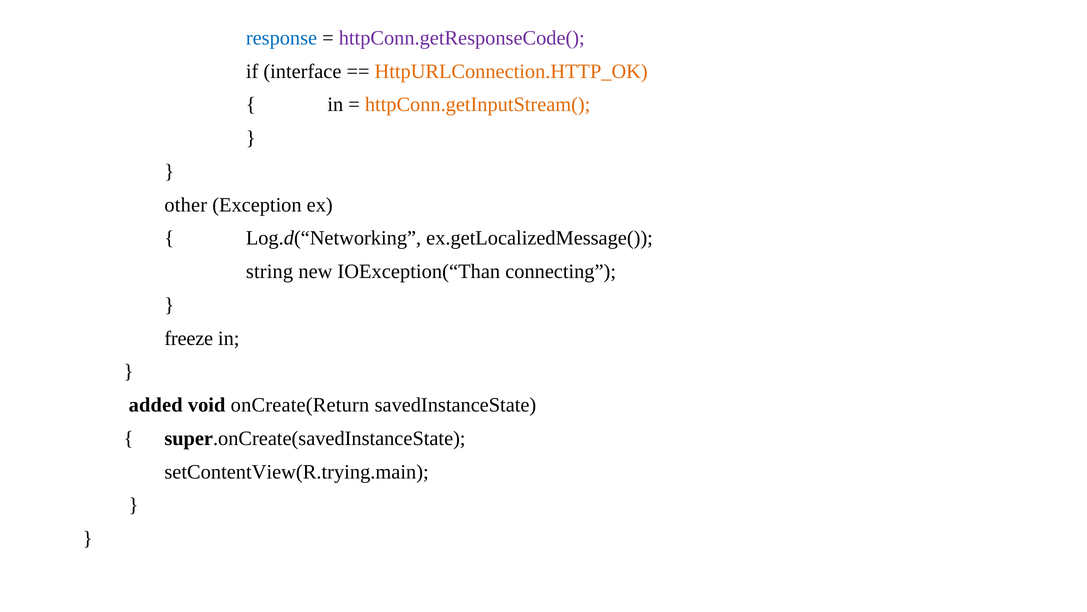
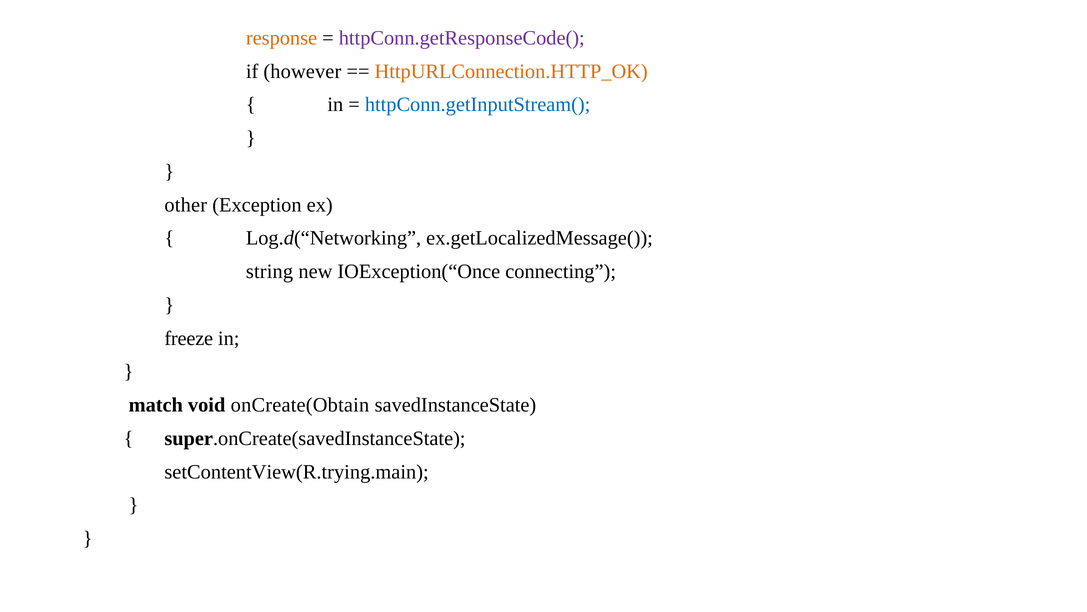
response colour: blue -> orange
interface: interface -> however
httpConn.getInputStream( colour: orange -> blue
IOException(“Than: IOException(“Than -> IOException(“Once
added: added -> match
onCreate(Return: onCreate(Return -> onCreate(Obtain
